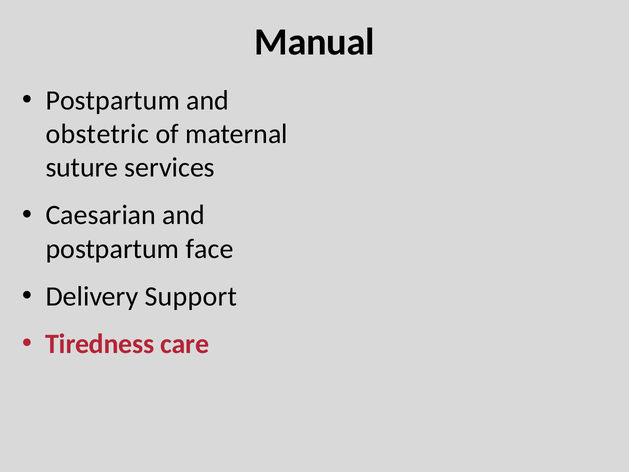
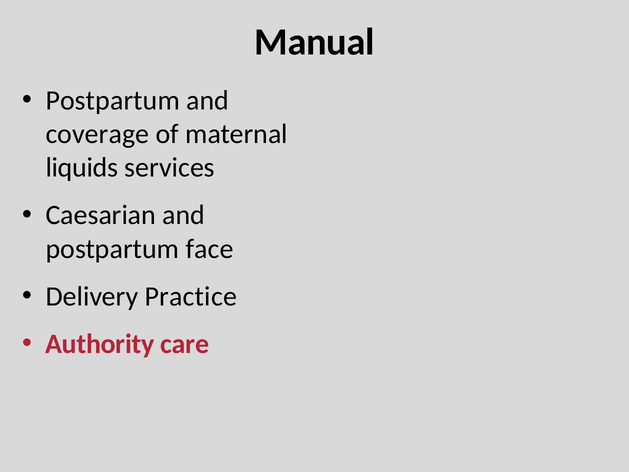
obstetric: obstetric -> coverage
suture: suture -> liquids
Support: Support -> Practice
Tiredness: Tiredness -> Authority
